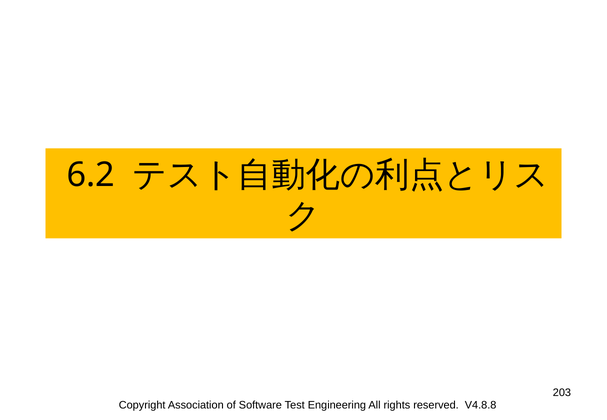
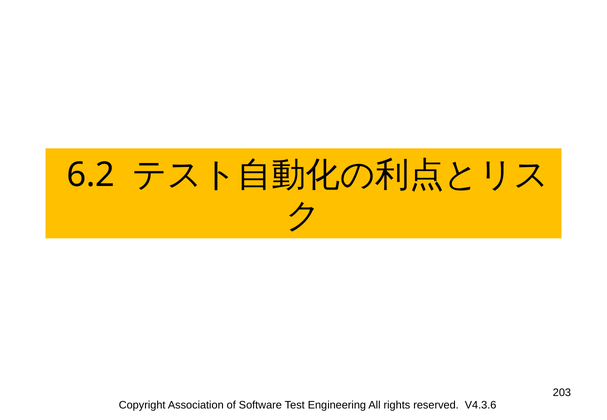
V4.8.8: V4.8.8 -> V4.3.6
